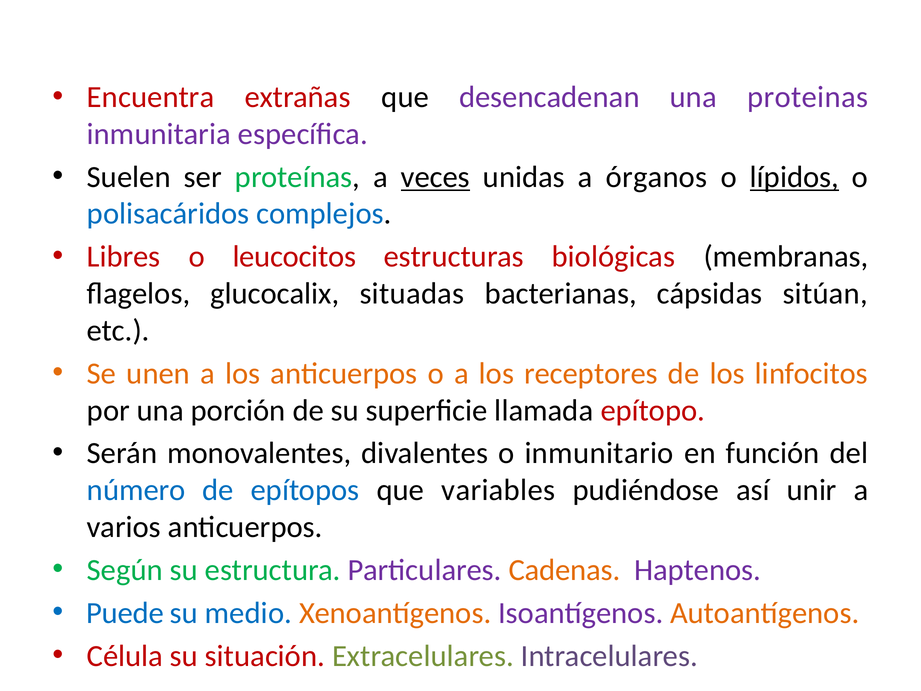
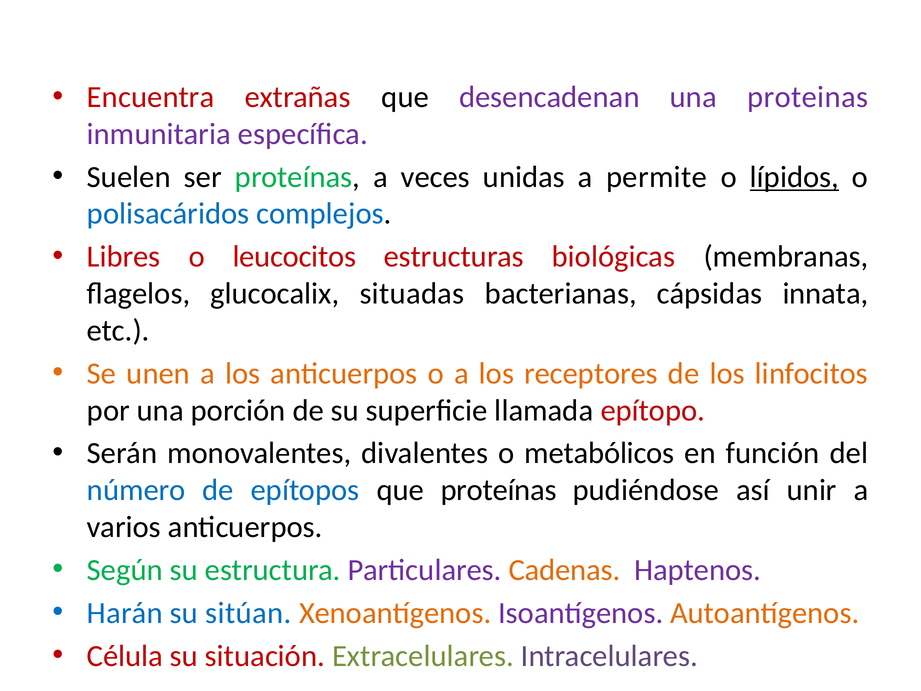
veces underline: present -> none
órganos: órganos -> permite
sitúan: sitúan -> innata
inmunitario: inmunitario -> metabólicos
que variables: variables -> proteínas
Puede: Puede -> Harán
medio: medio -> sitúan
